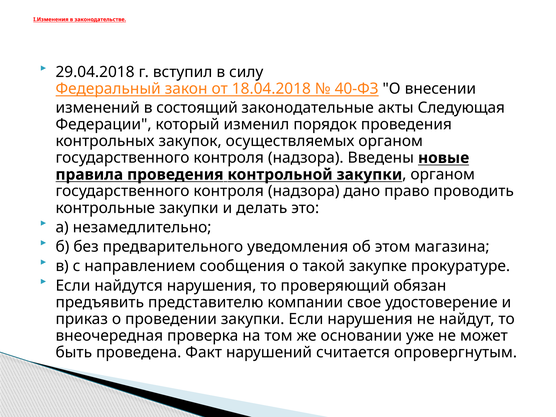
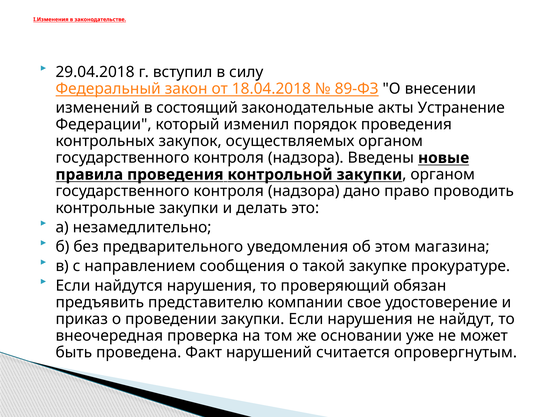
40-ФЗ: 40-ФЗ -> 89-ФЗ
Следующая: Следующая -> Устранение
